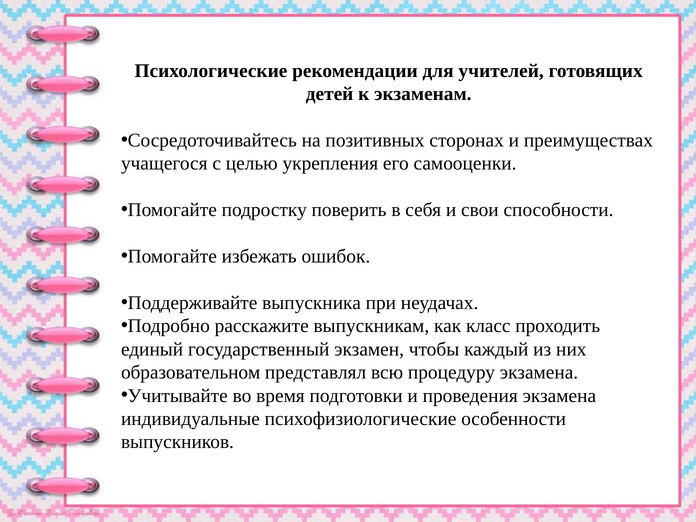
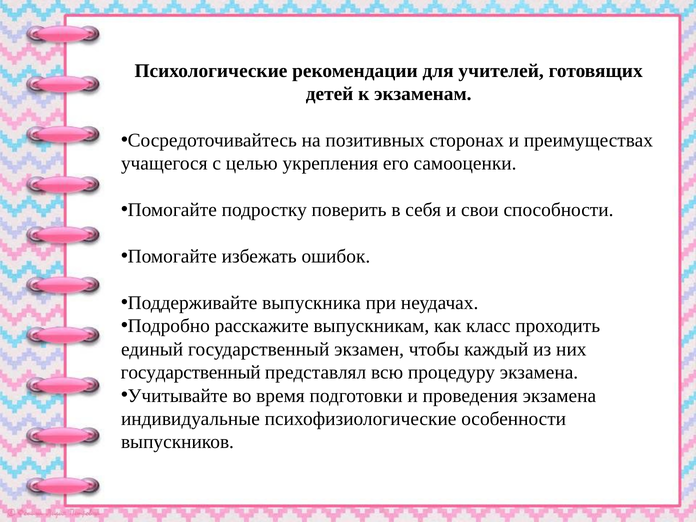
образовательном at (191, 372): образовательном -> государственный
